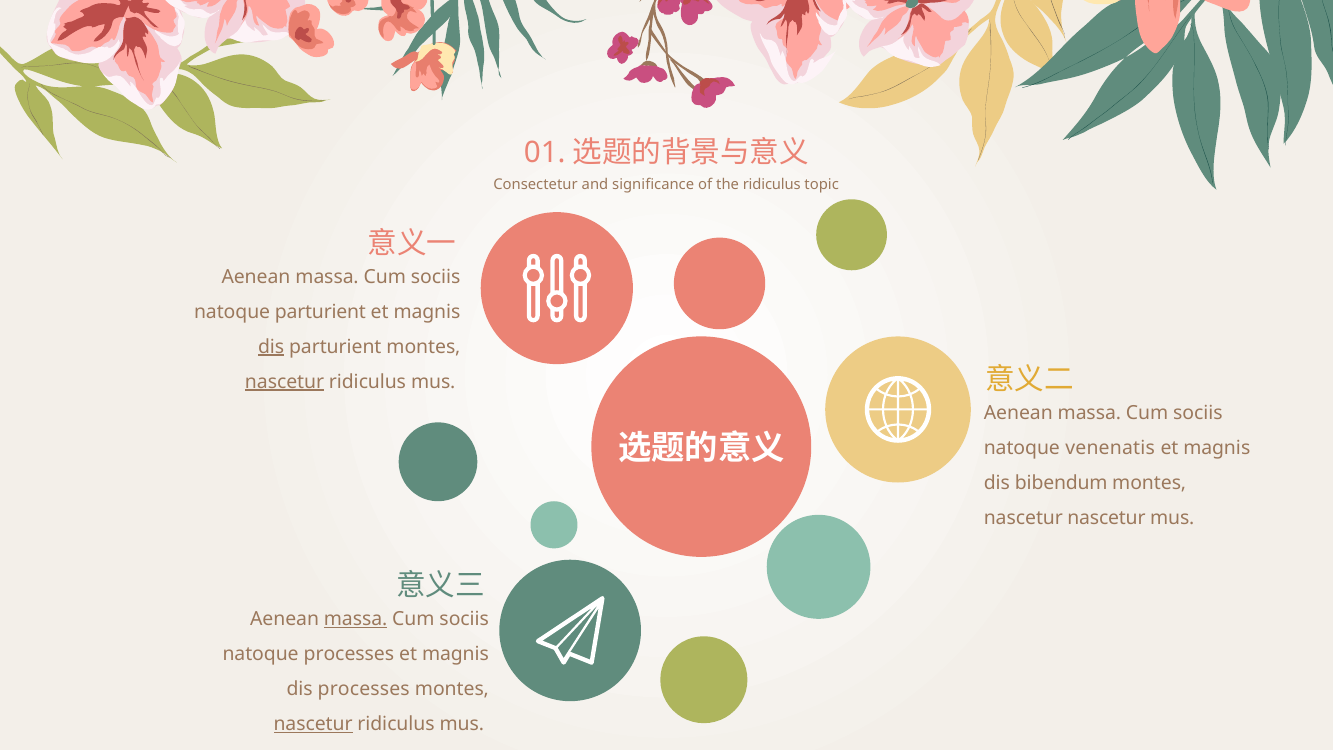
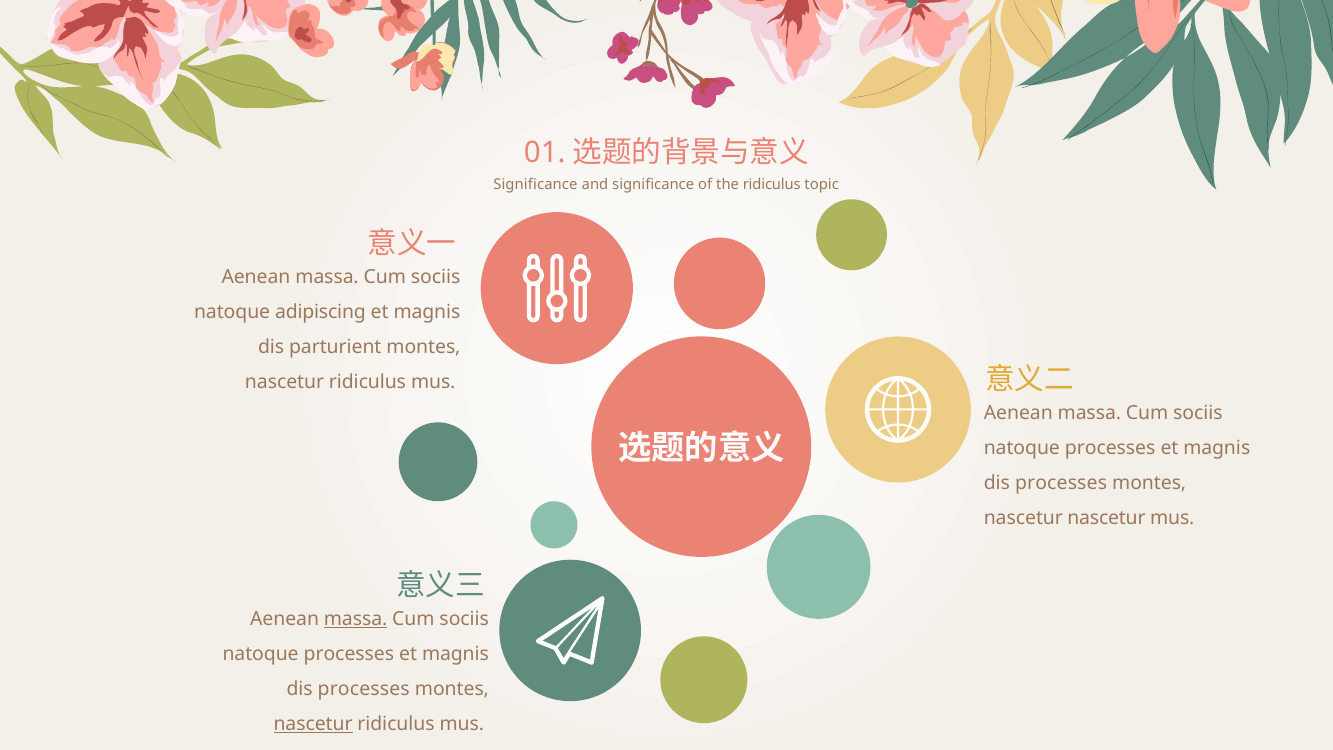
Consectetur at (535, 184): Consectetur -> Significance
natoque parturient: parturient -> adipiscing
dis at (271, 347) underline: present -> none
nascetur at (285, 382) underline: present -> none
venenatis at (1110, 448): venenatis -> processes
bibendum at (1061, 483): bibendum -> processes
